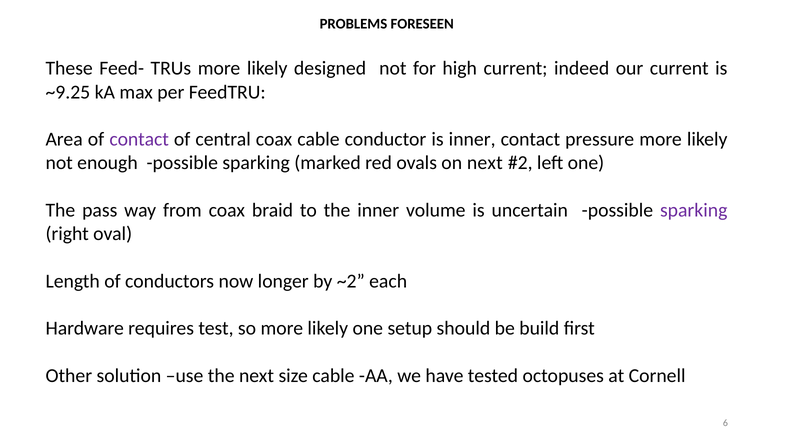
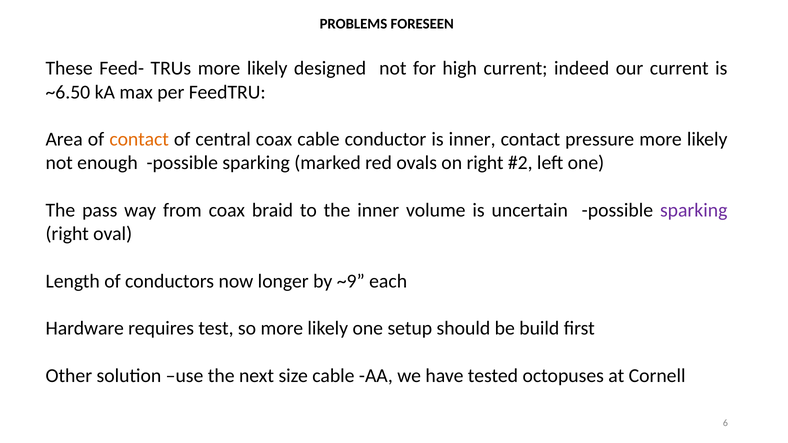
~9.25: ~9.25 -> ~6.50
contact at (139, 139) colour: purple -> orange
on next: next -> right
~2: ~2 -> ~9
